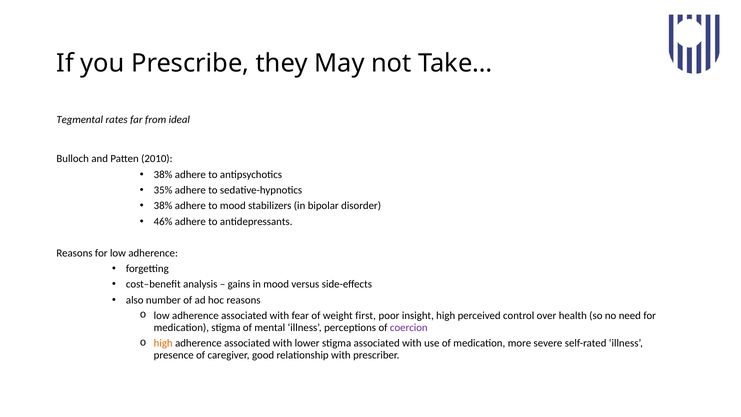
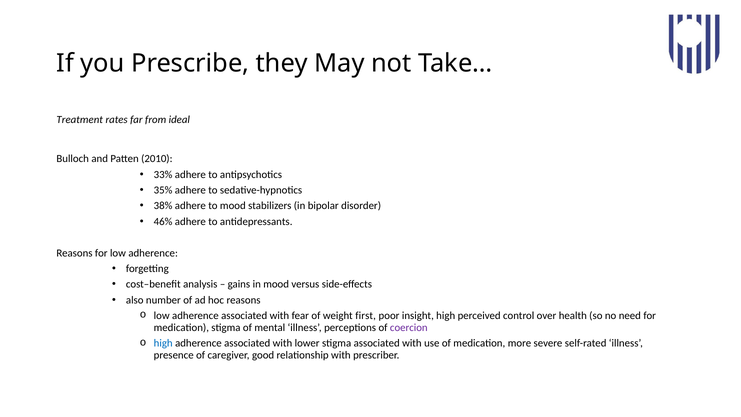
Tegmental: Tegmental -> Treatment
38% at (163, 174): 38% -> 33%
high at (163, 343) colour: orange -> blue
